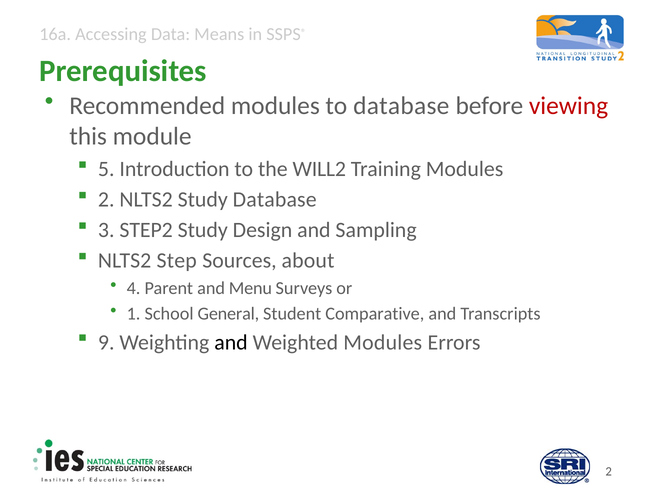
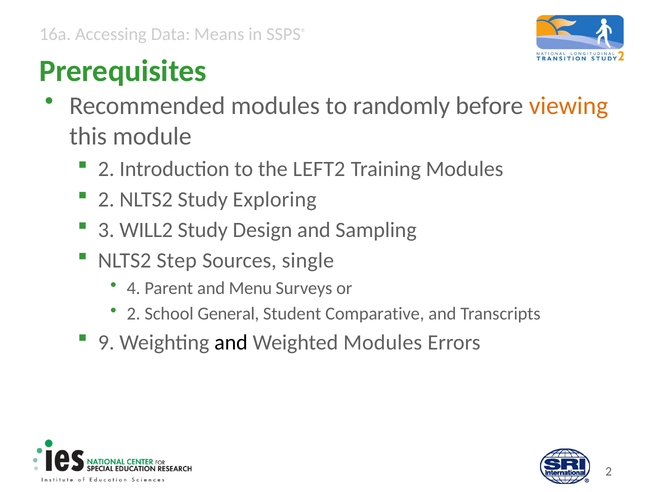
to database: database -> randomly
viewing colour: red -> orange
5 at (106, 169): 5 -> 2
WILL2: WILL2 -> LEFT2
Study Database: Database -> Exploring
STEP2: STEP2 -> WILL2
about: about -> single
1 at (134, 313): 1 -> 2
